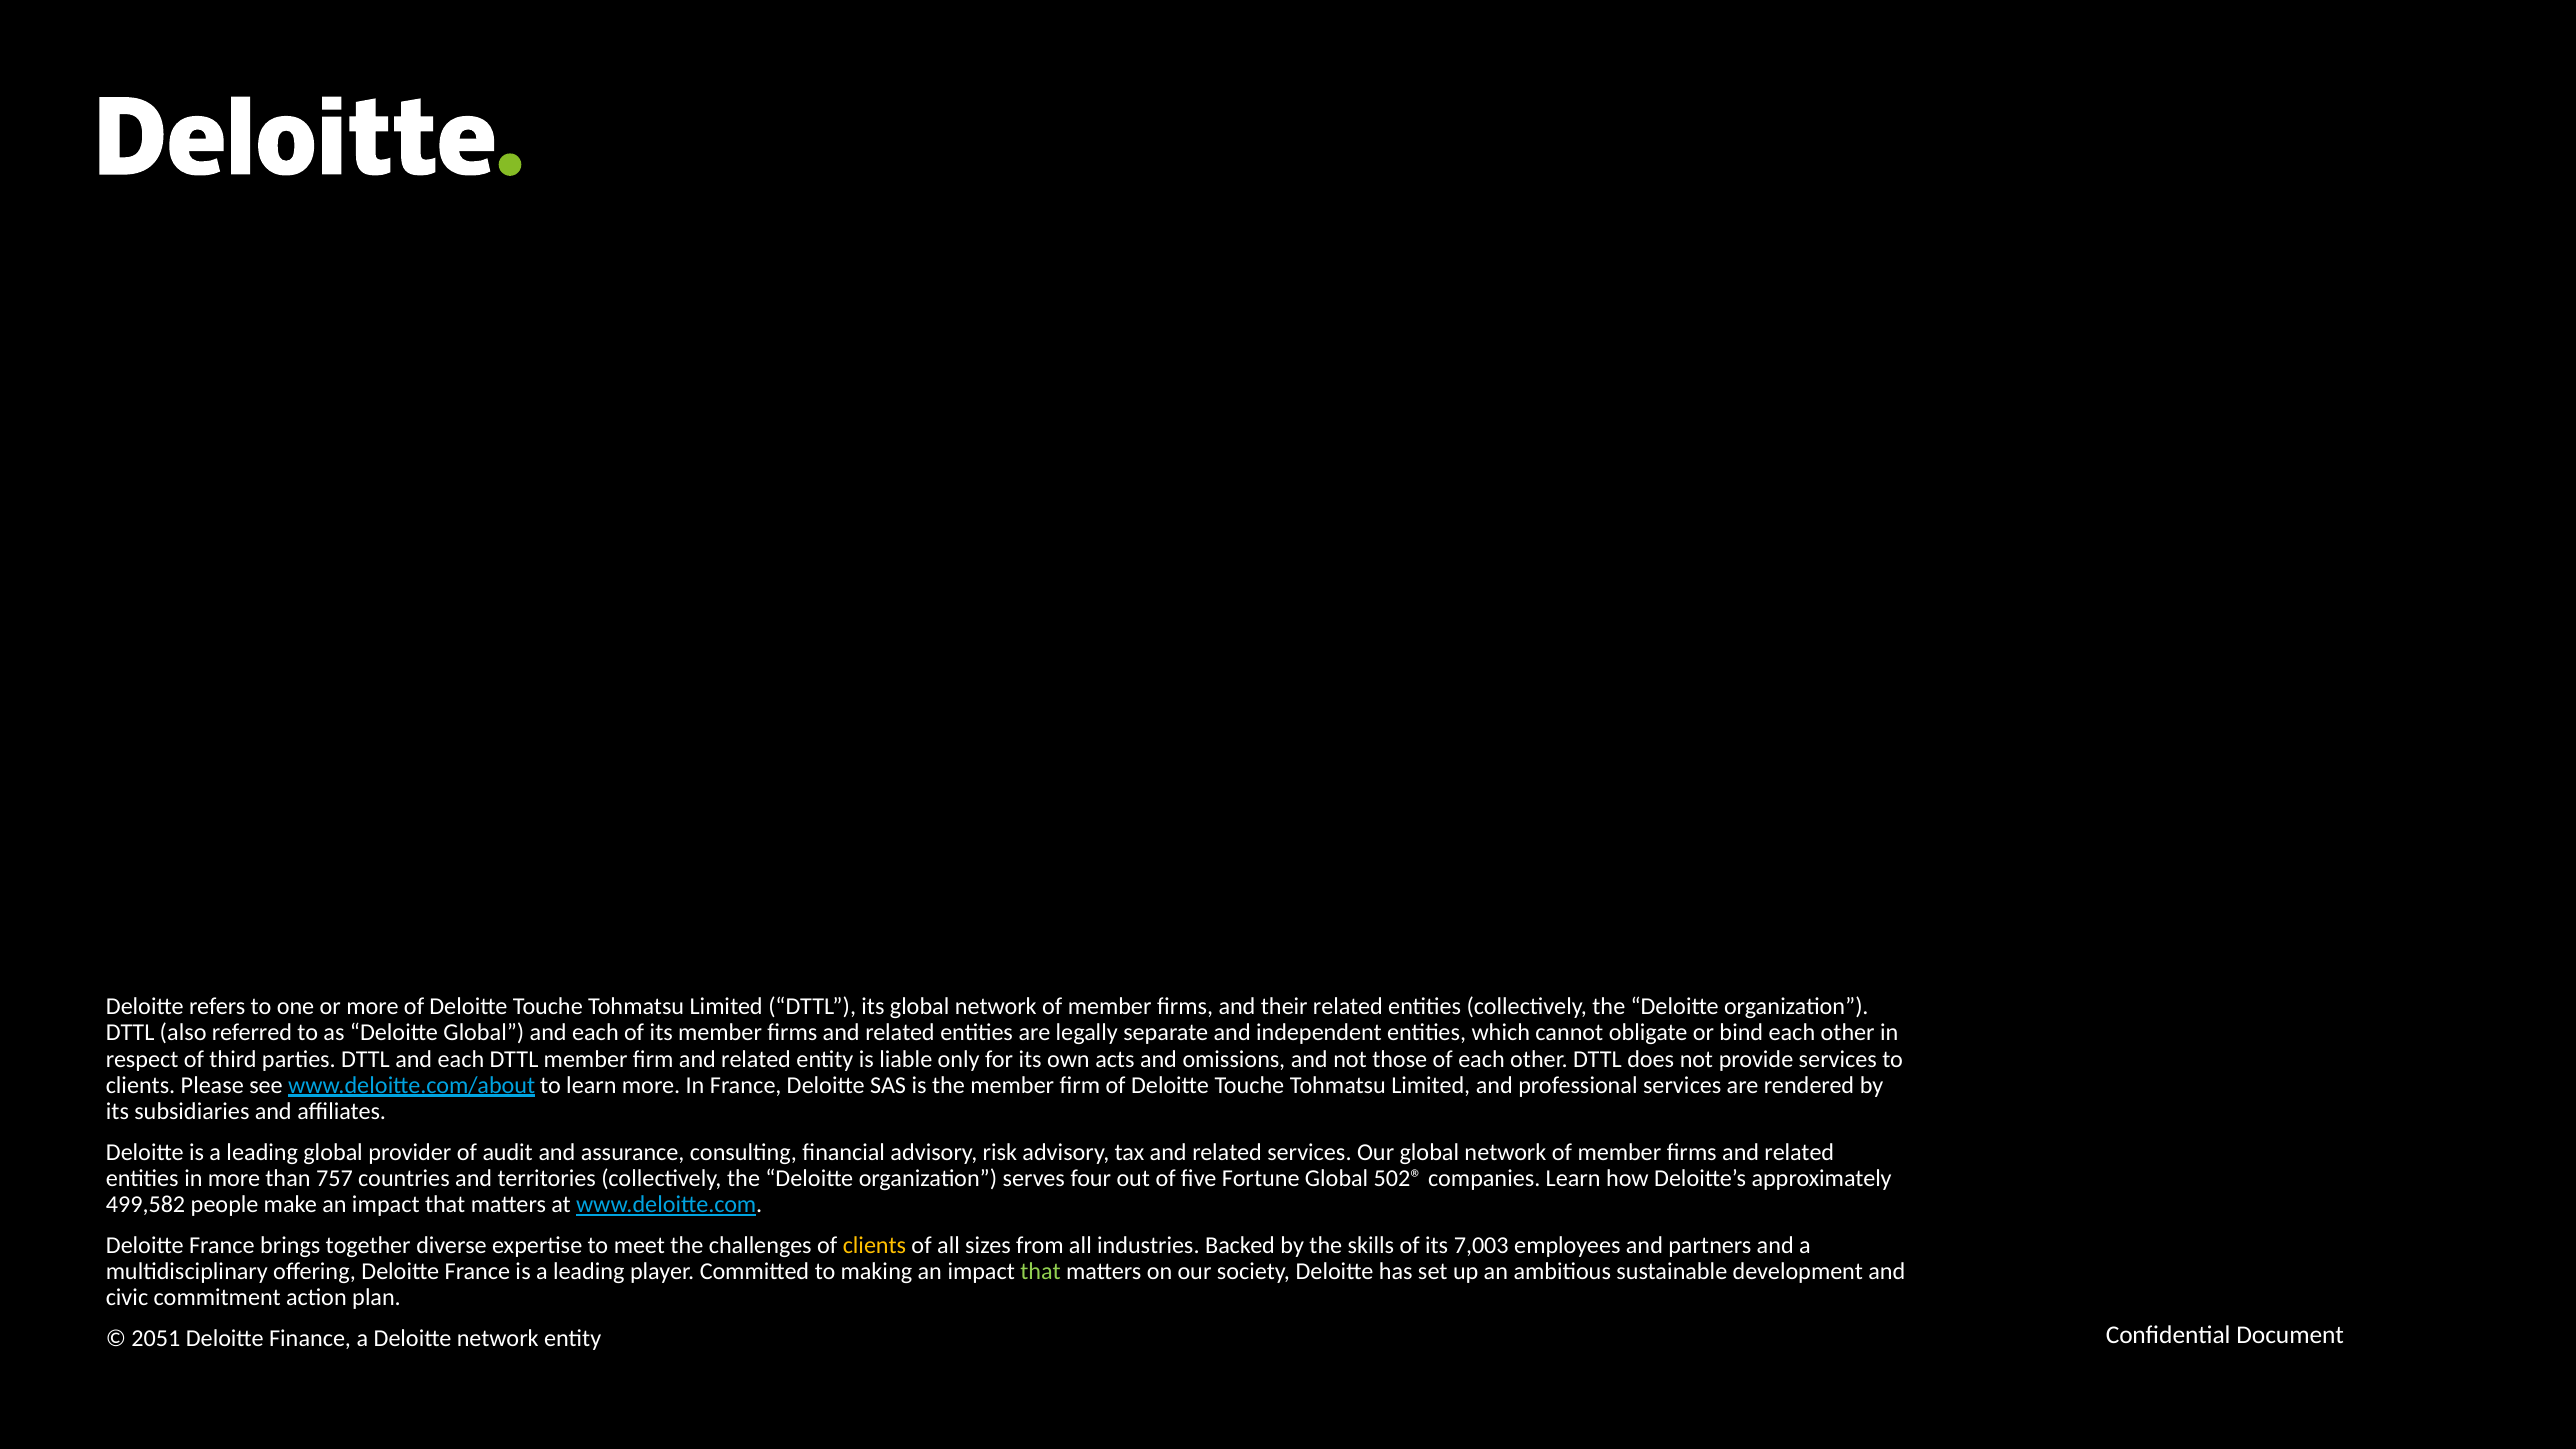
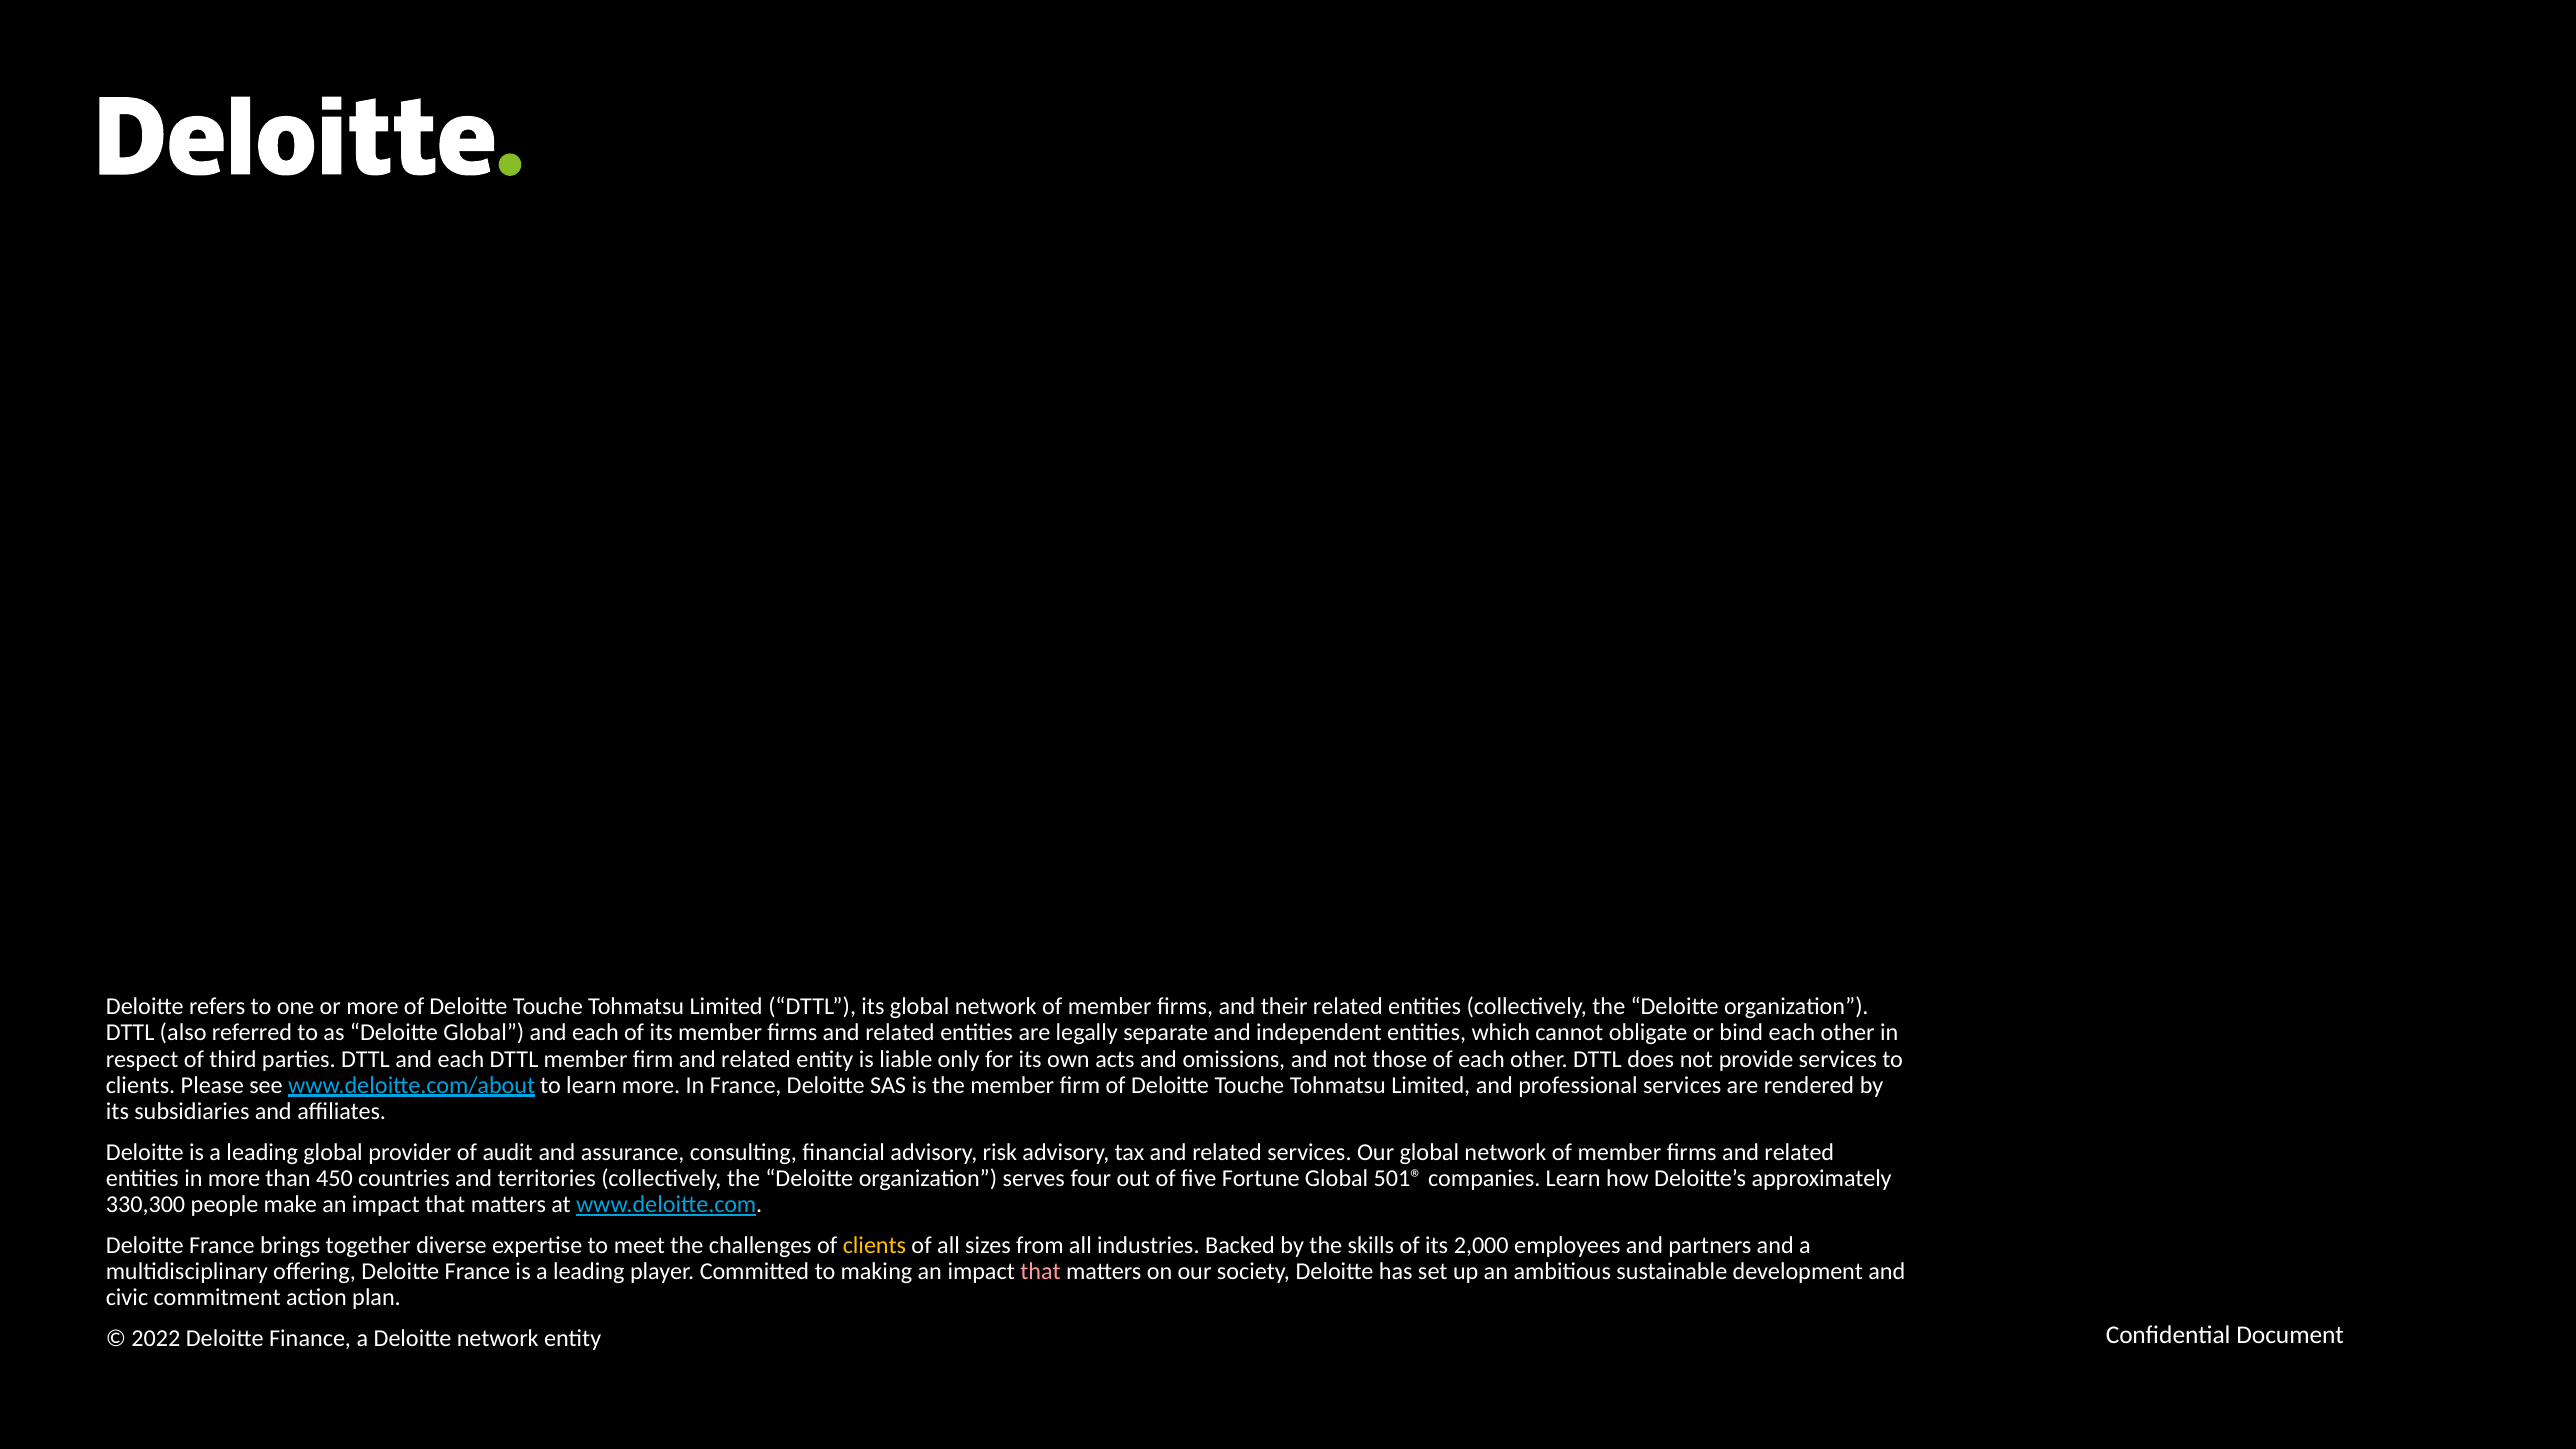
757: 757 -> 450
502®: 502® -> 501®
499,582: 499,582 -> 330,300
7,003: 7,003 -> 2,000
that at (1041, 1272) colour: light green -> pink
2051: 2051 -> 2022
